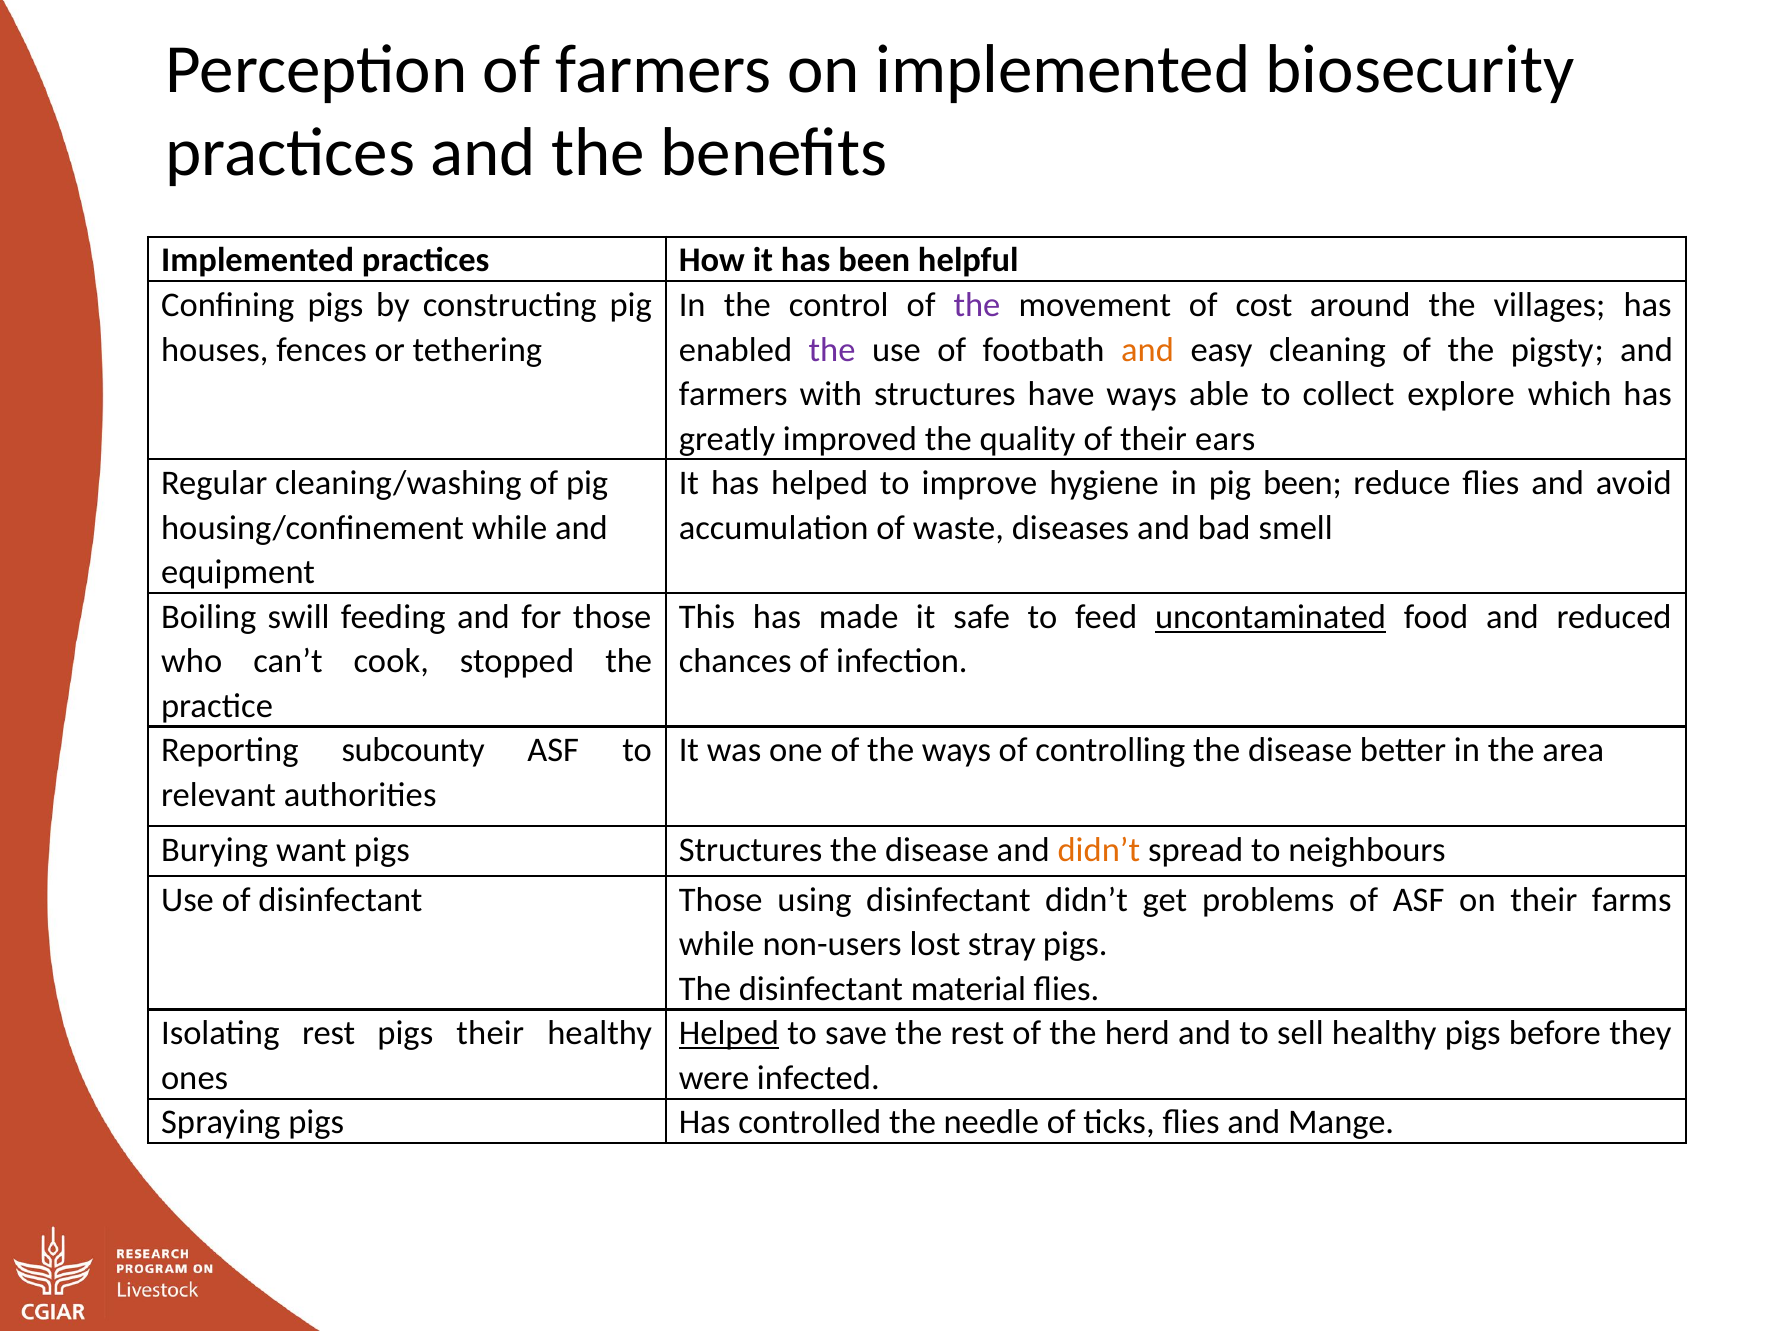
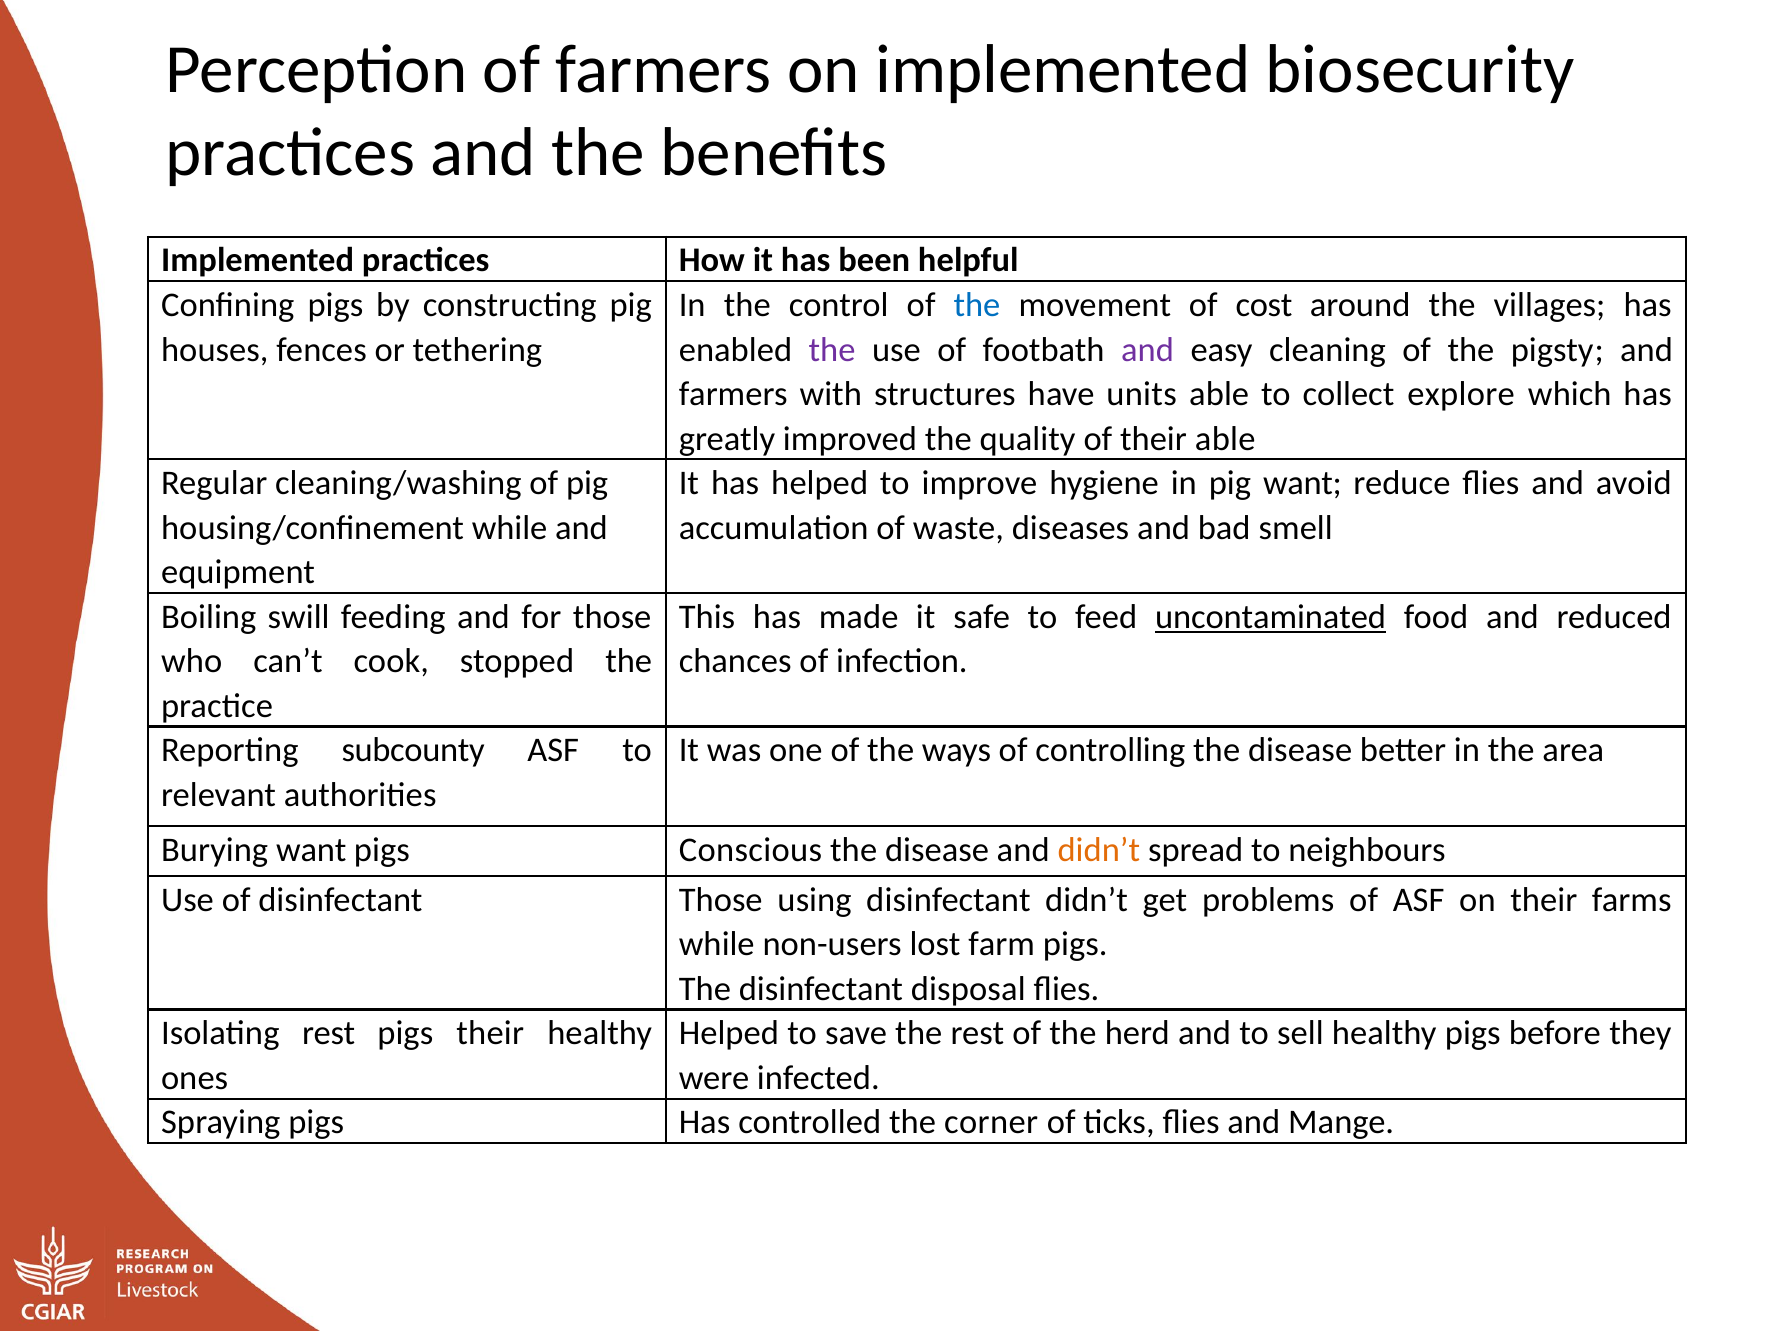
the at (977, 305) colour: purple -> blue
and at (1148, 350) colour: orange -> purple
have ways: ways -> units
their ears: ears -> able
pig been: been -> want
pigs Structures: Structures -> Conscious
stray: stray -> farm
material: material -> disposal
Helped at (729, 1034) underline: present -> none
needle: needle -> corner
